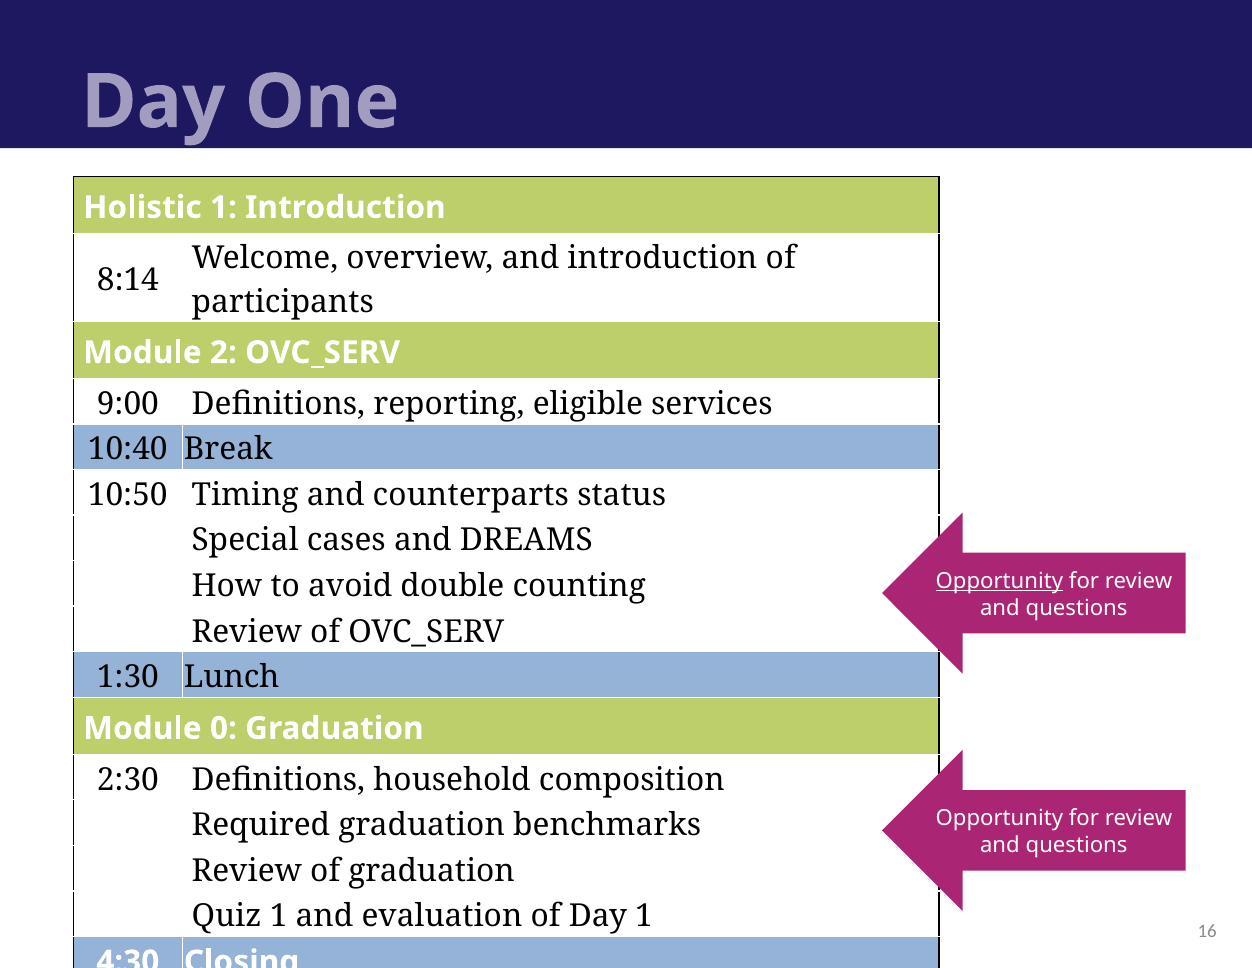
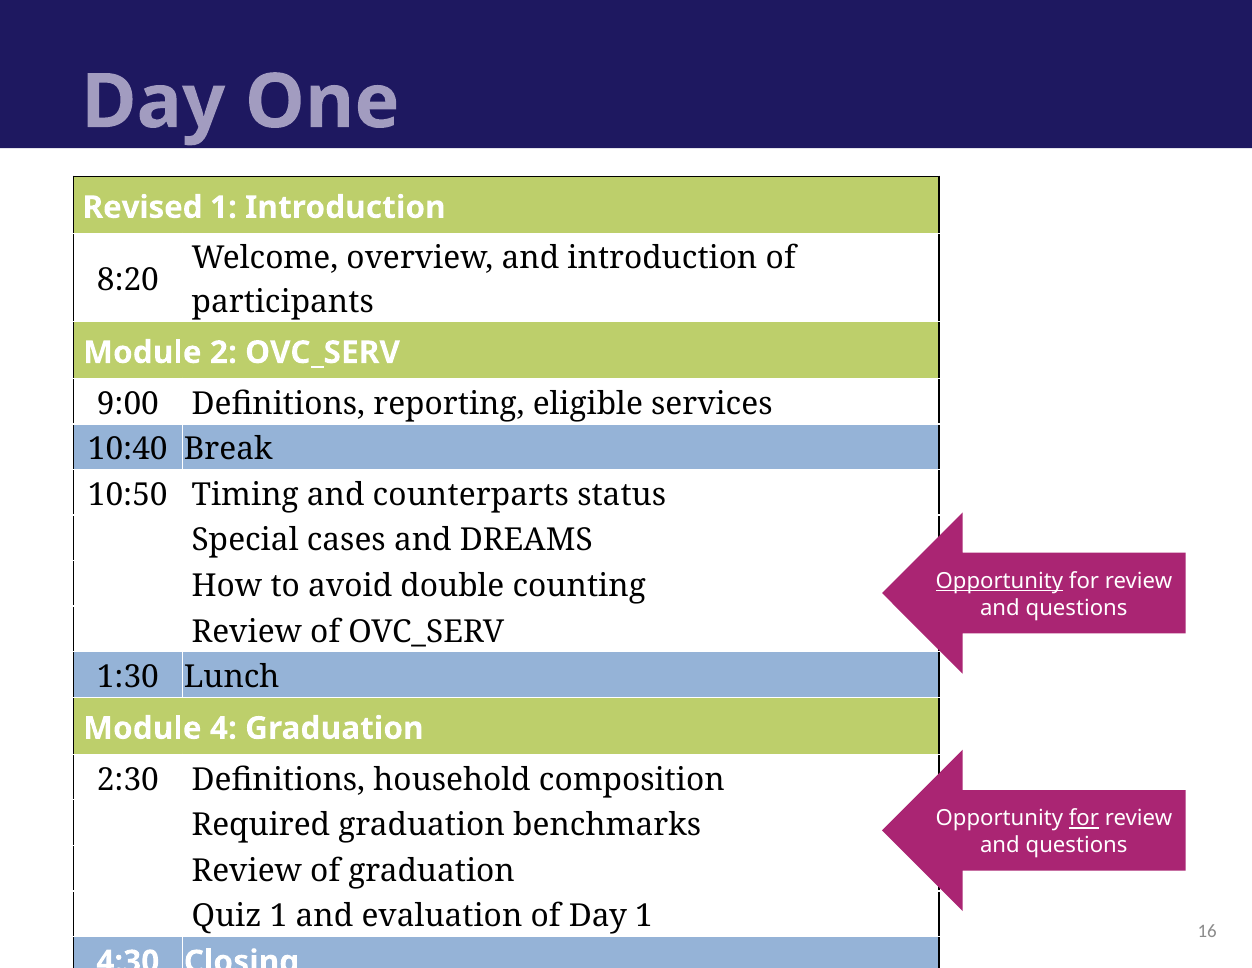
Holistic: Holistic -> Revised
8:14: 8:14 -> 8:20
0: 0 -> 4
for at (1084, 818) underline: none -> present
